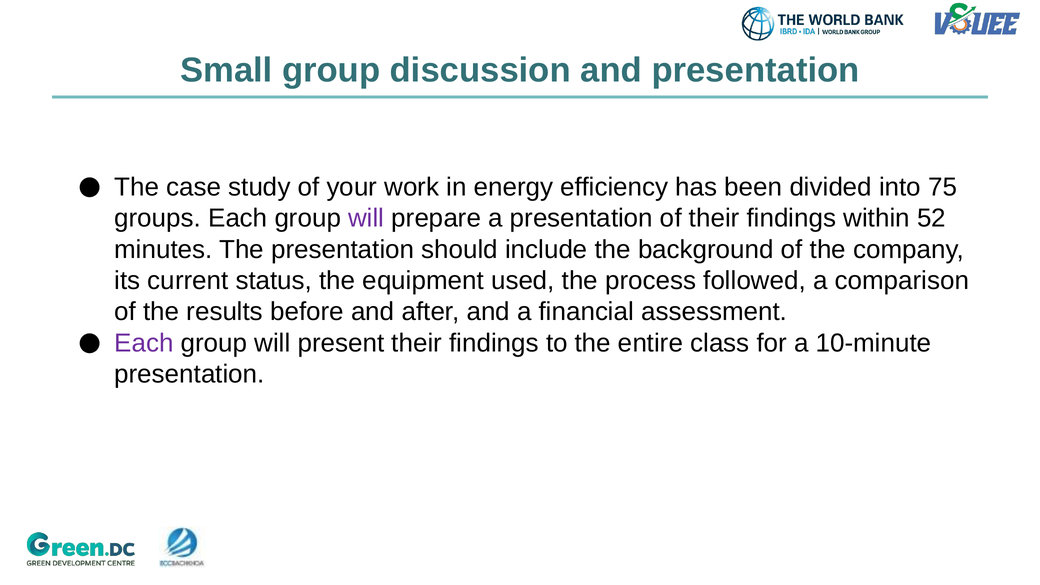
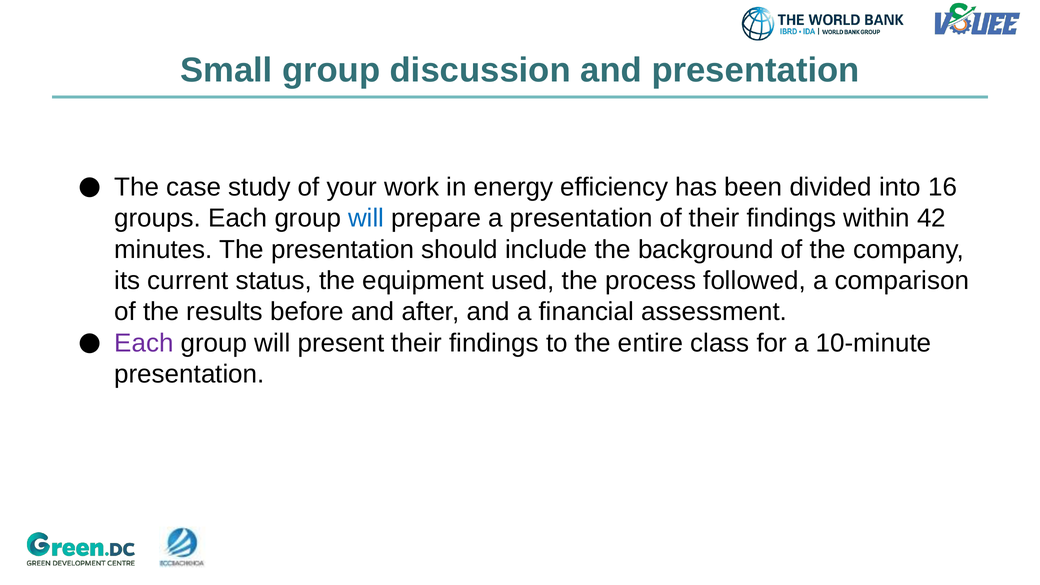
75: 75 -> 16
will at (366, 218) colour: purple -> blue
52: 52 -> 42
